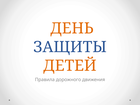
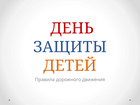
ДЕНЬ colour: orange -> red
